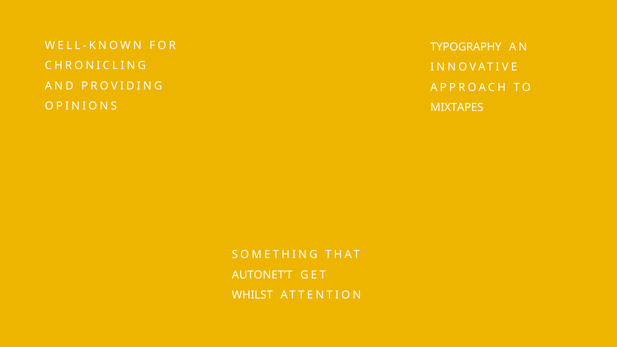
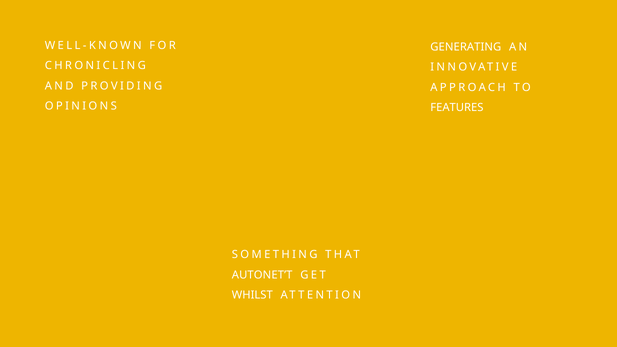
TYPOGRAPHY: TYPOGRAPHY -> GENERATING
MIXTAPES: MIXTAPES -> FEATURES
